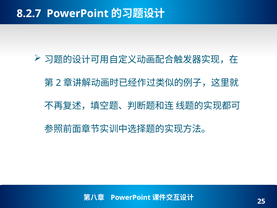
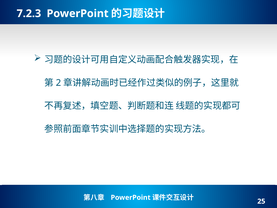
8.2.7: 8.2.7 -> 7.2.3
